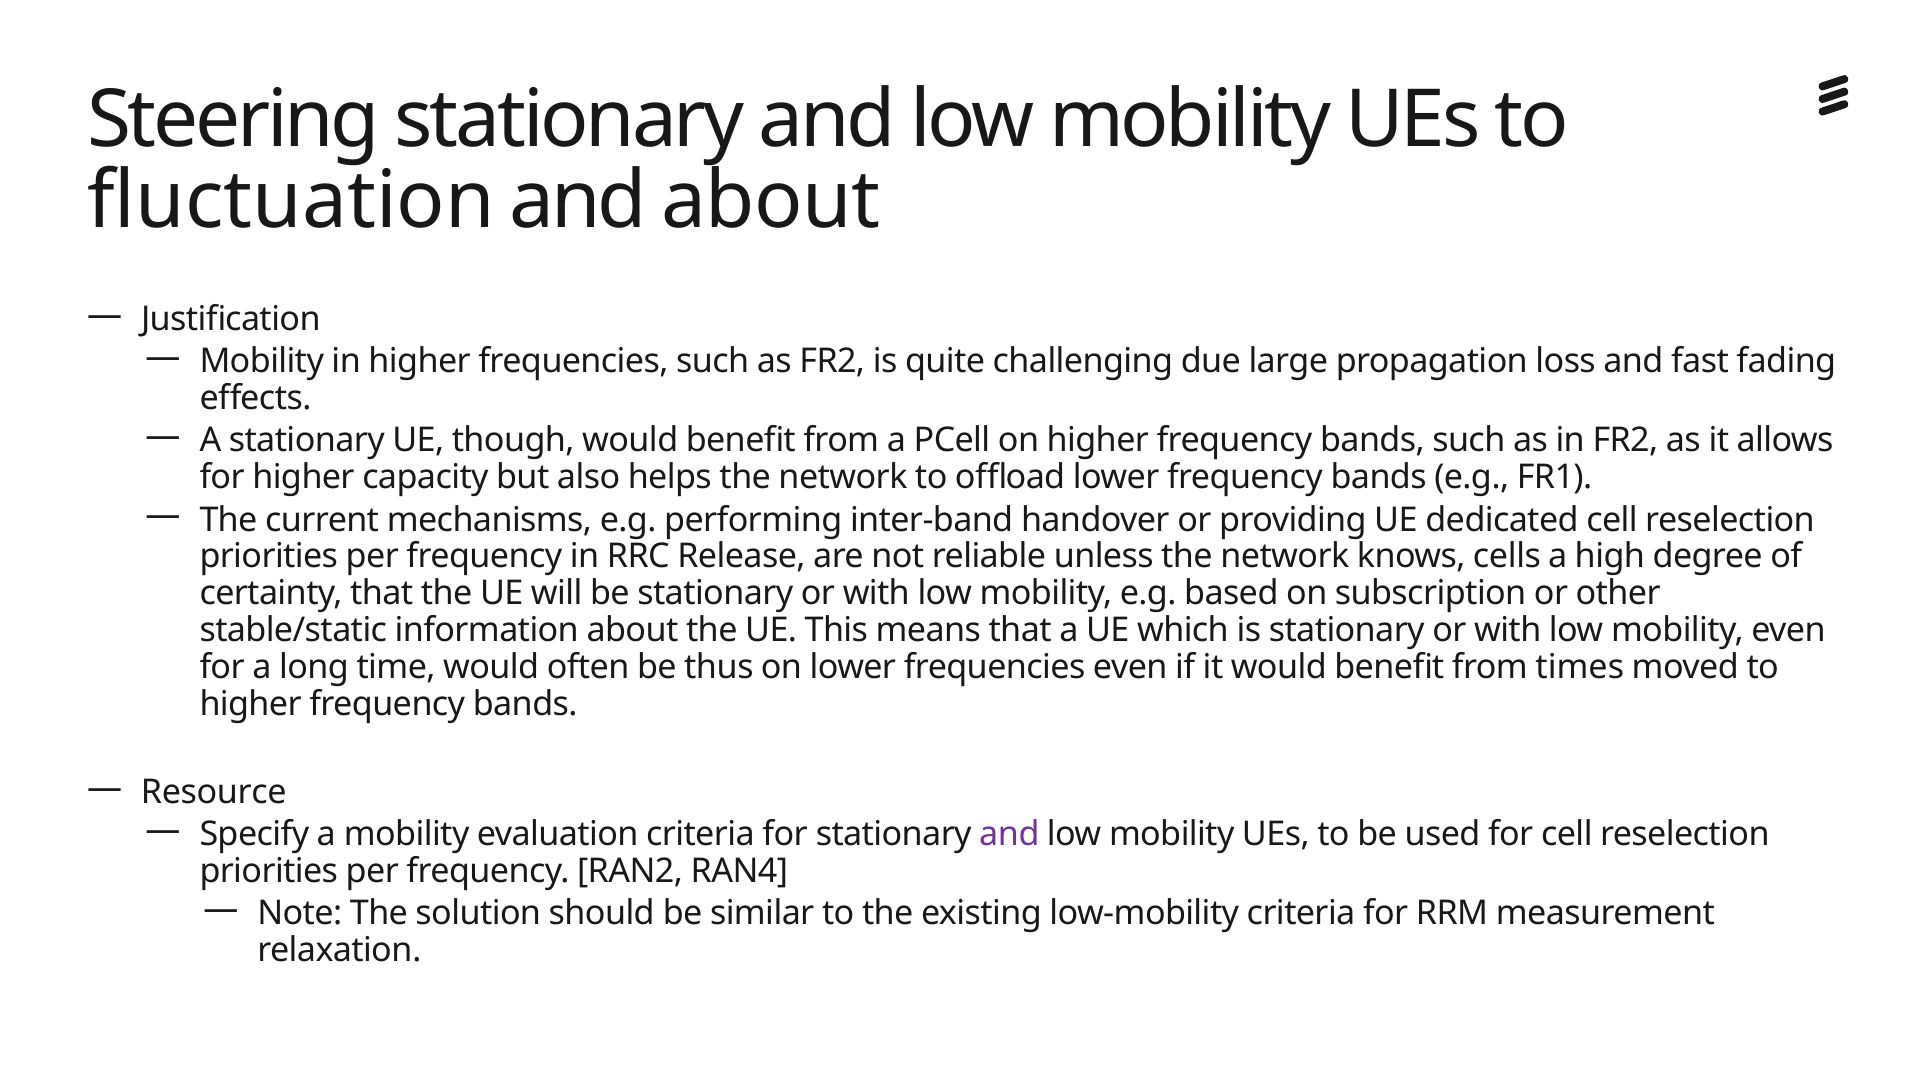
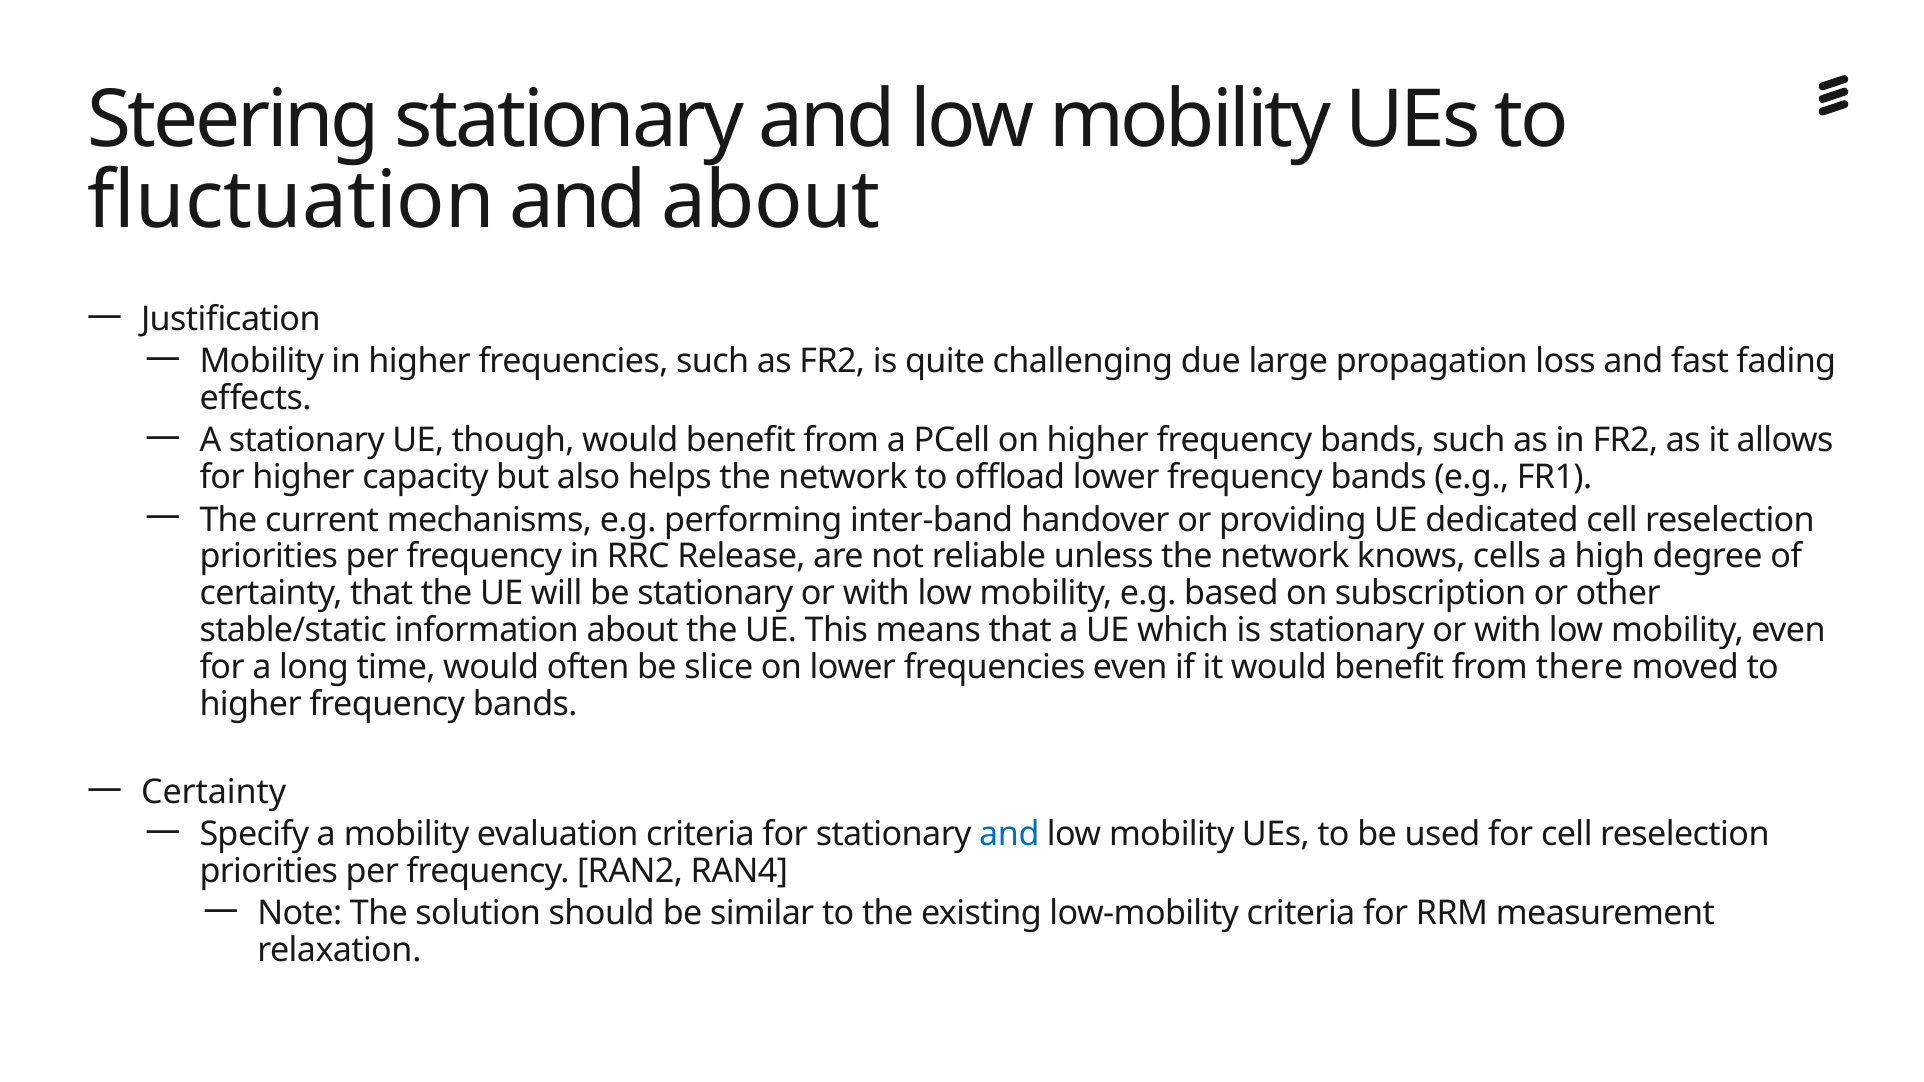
thus: thus -> slice
times: times -> there
Resource at (214, 792): Resource -> Certainty
and at (1009, 835) colour: purple -> blue
